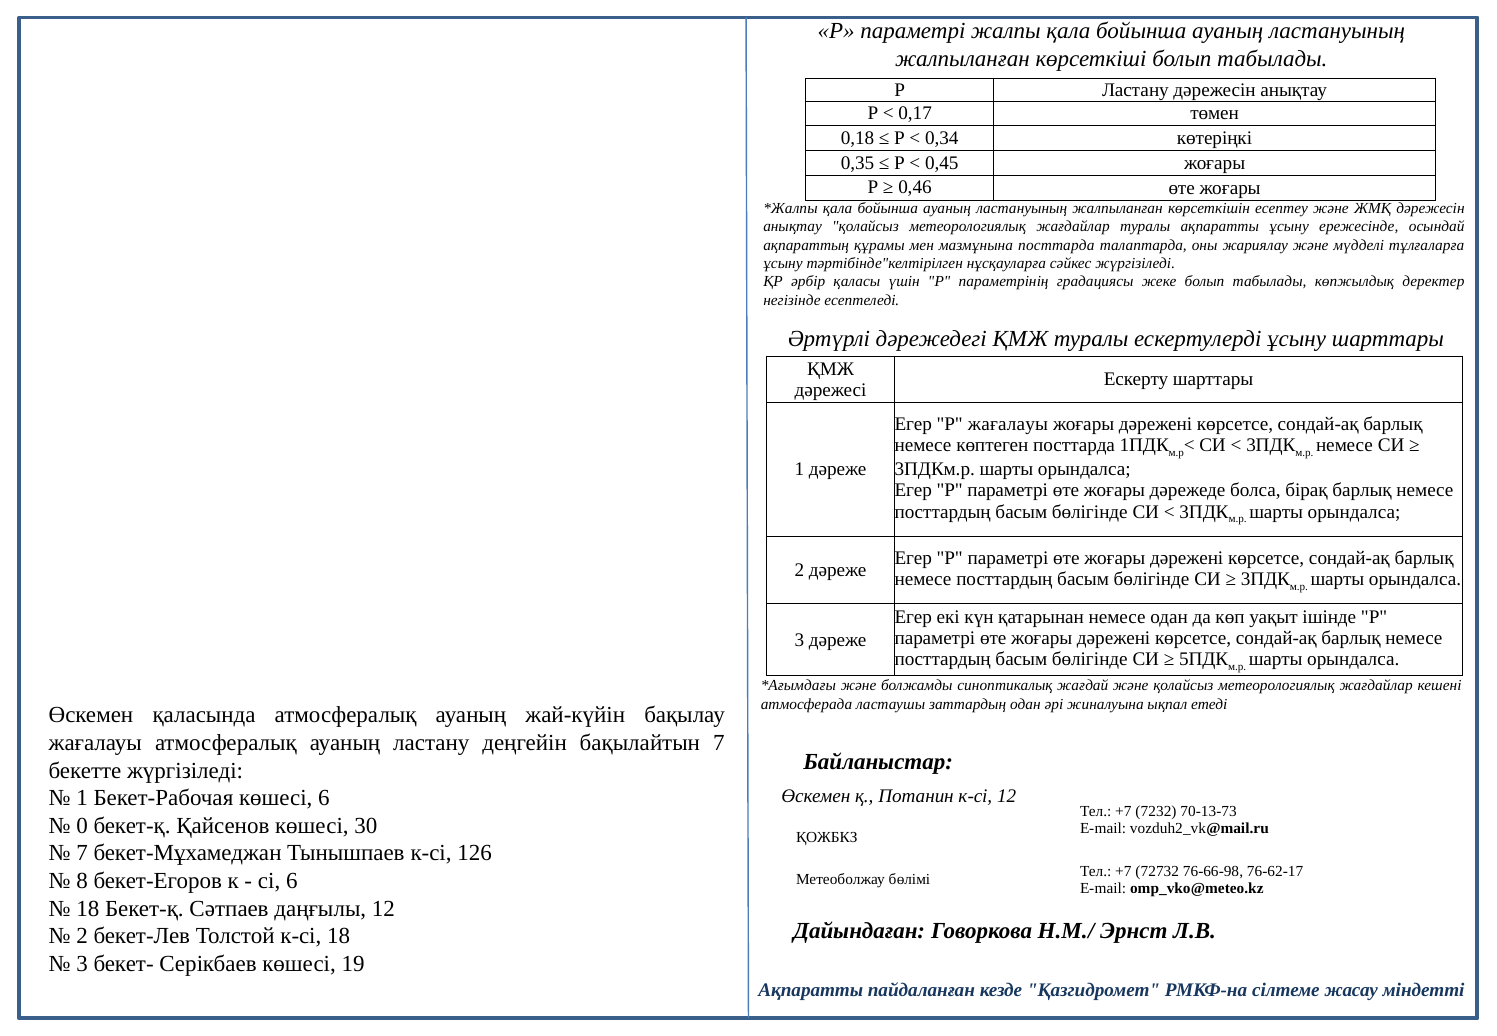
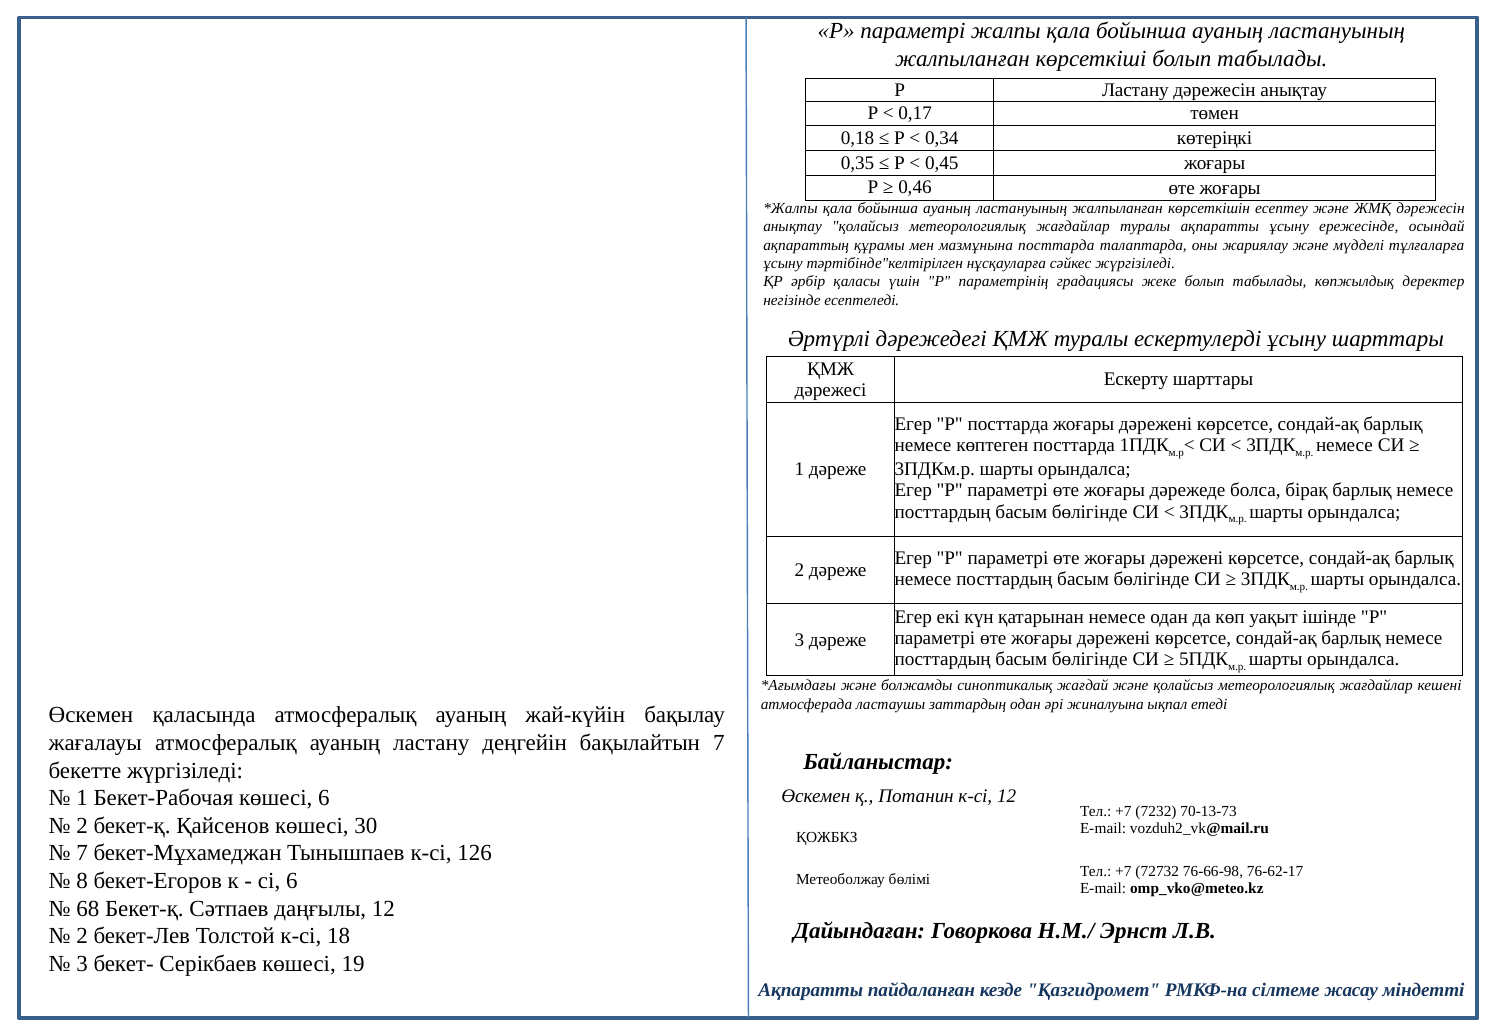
Р жағалауы: жағалауы -> посттарда
0 at (82, 826): 0 -> 2
18 at (88, 909): 18 -> 68
